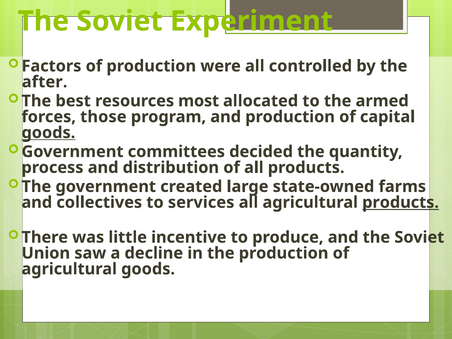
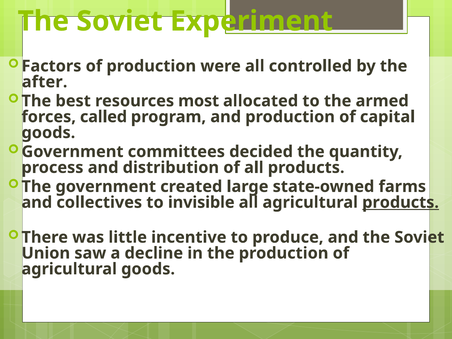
those: those -> called
goods at (48, 133) underline: present -> none
services: services -> invisible
